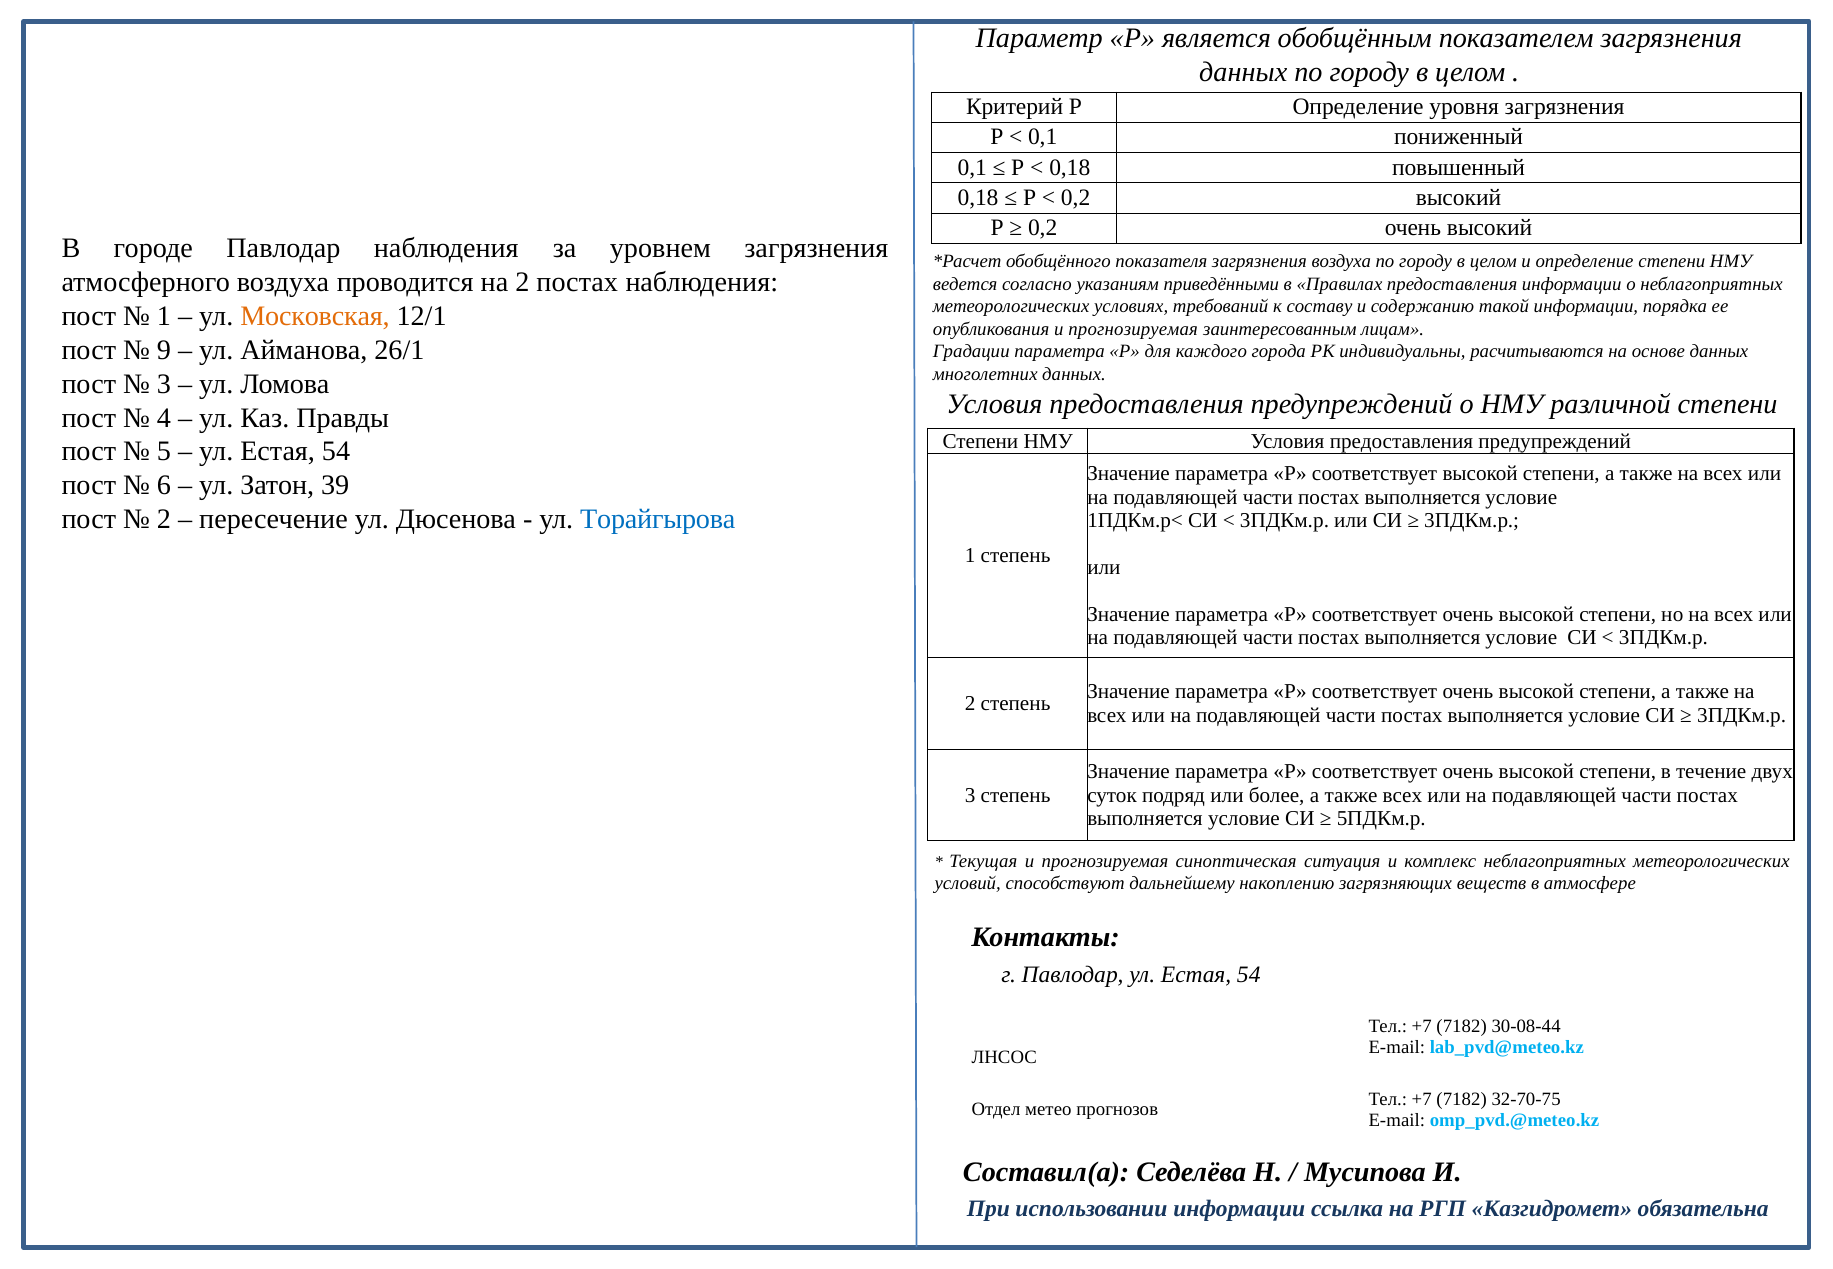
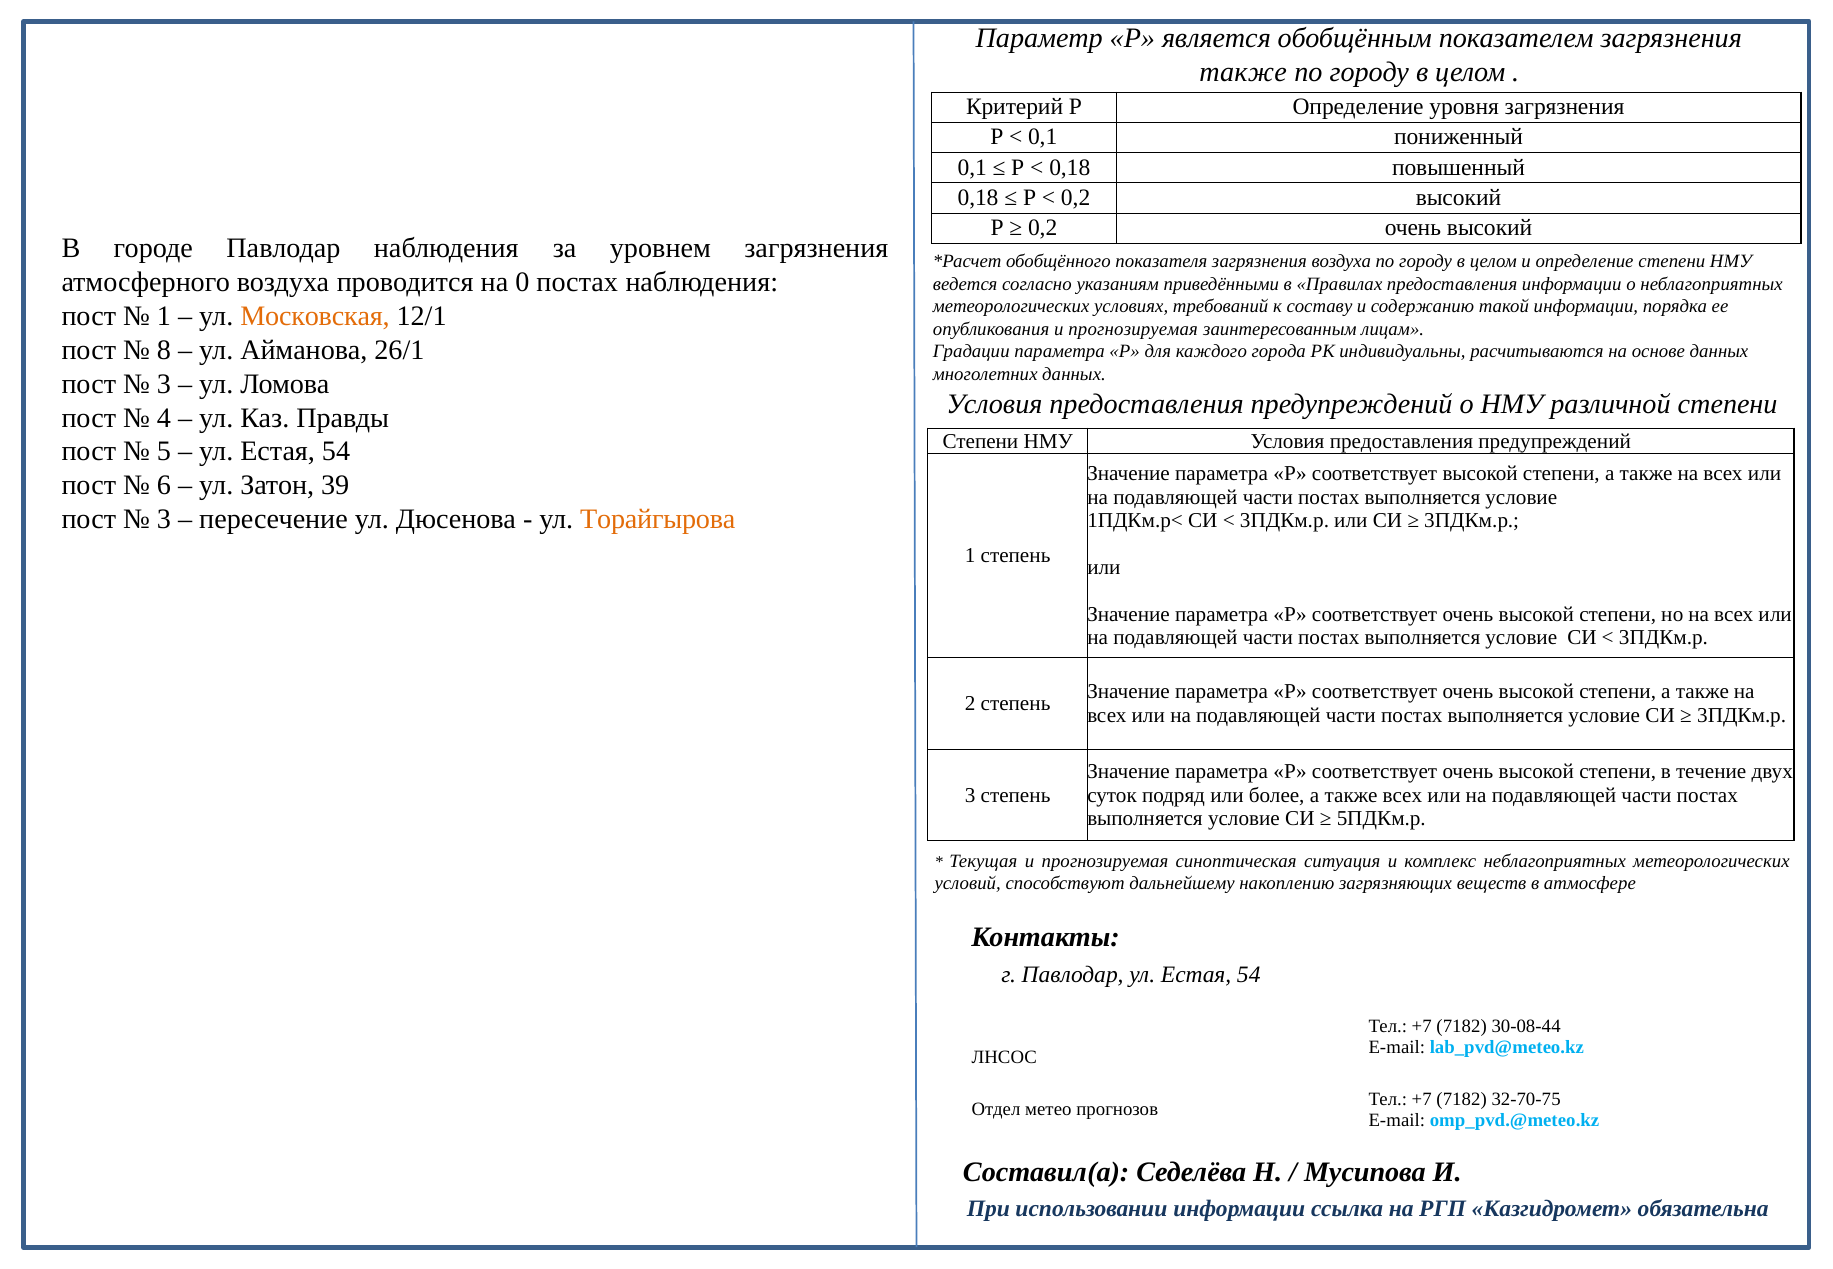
данных at (1243, 72): данных -> также
на 2: 2 -> 0
9: 9 -> 8
2 at (164, 519): 2 -> 3
Торайгырова colour: blue -> orange
